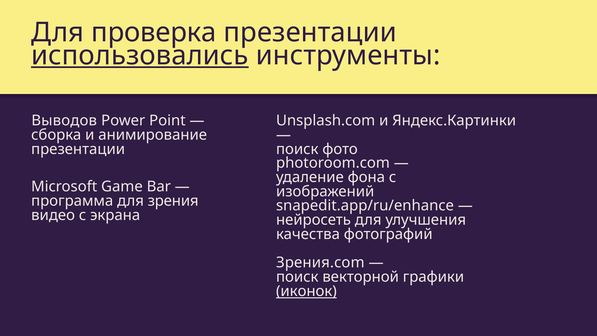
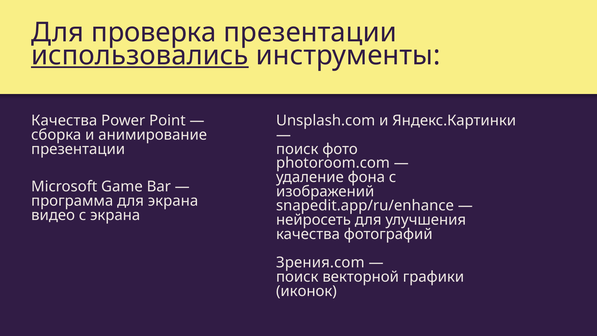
Выводов at (64, 120): Выводов -> Качества
для зрения: зрения -> экрана
иконок underline: present -> none
